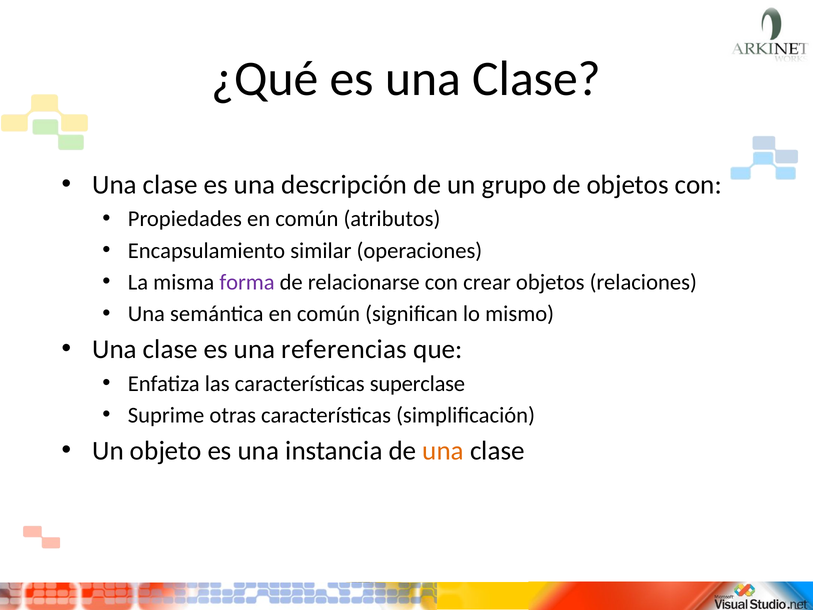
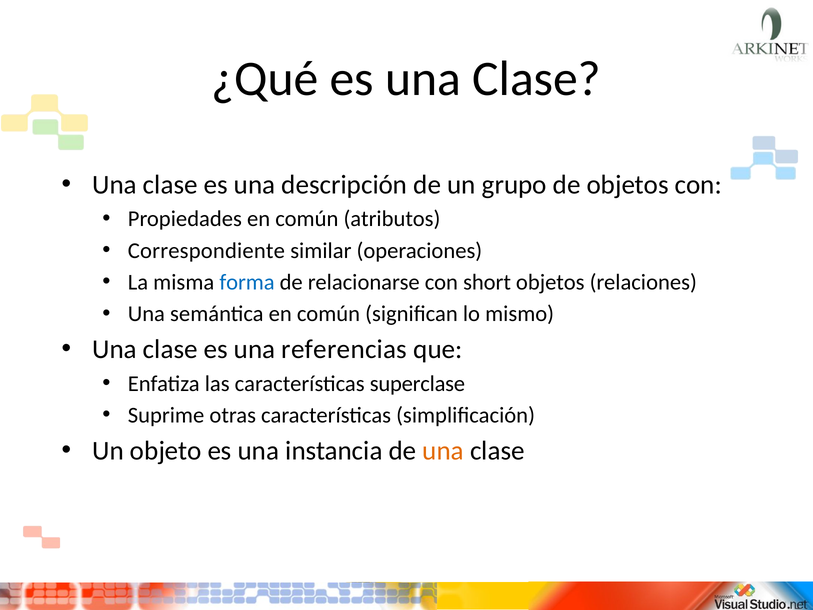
Encapsulamiento: Encapsulamiento -> Correspondiente
forma colour: purple -> blue
crear: crear -> short
